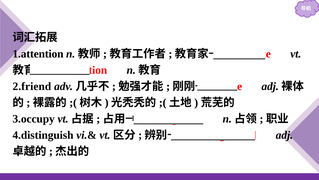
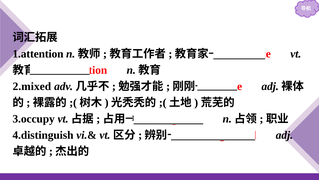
2.friend: 2.friend -> 2.mixed
